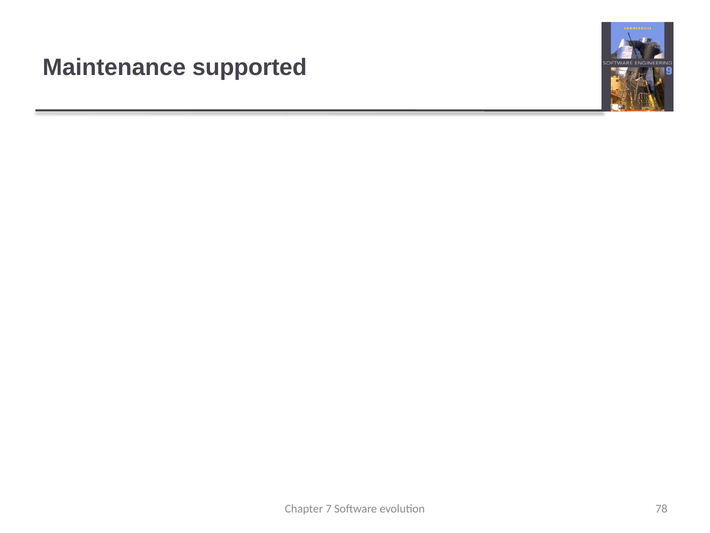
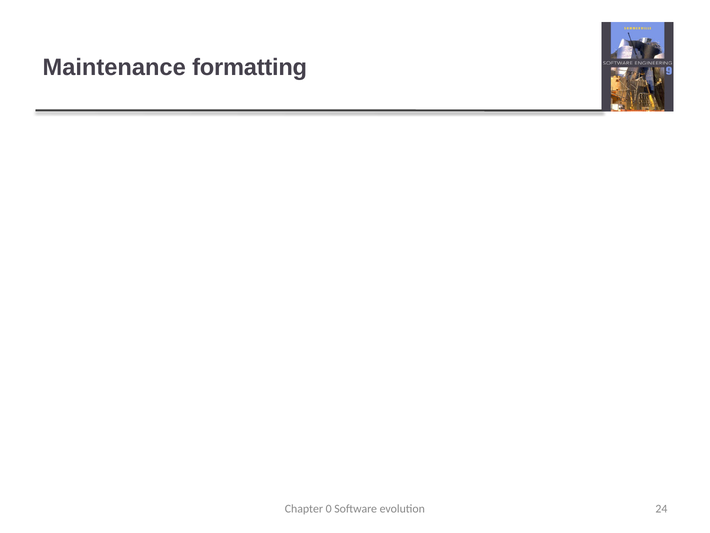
supported: supported -> formatting
7: 7 -> 0
78: 78 -> 24
